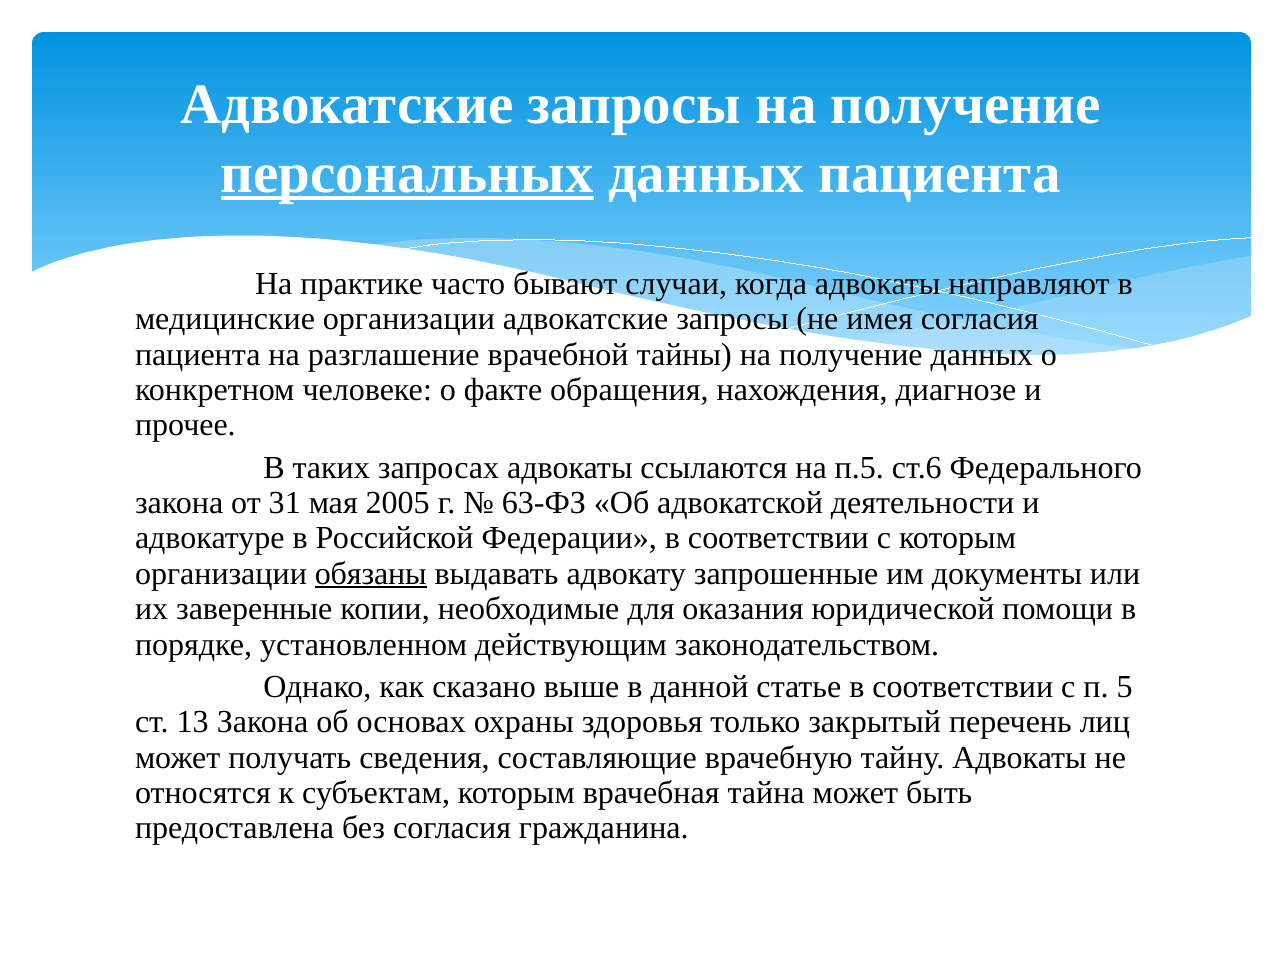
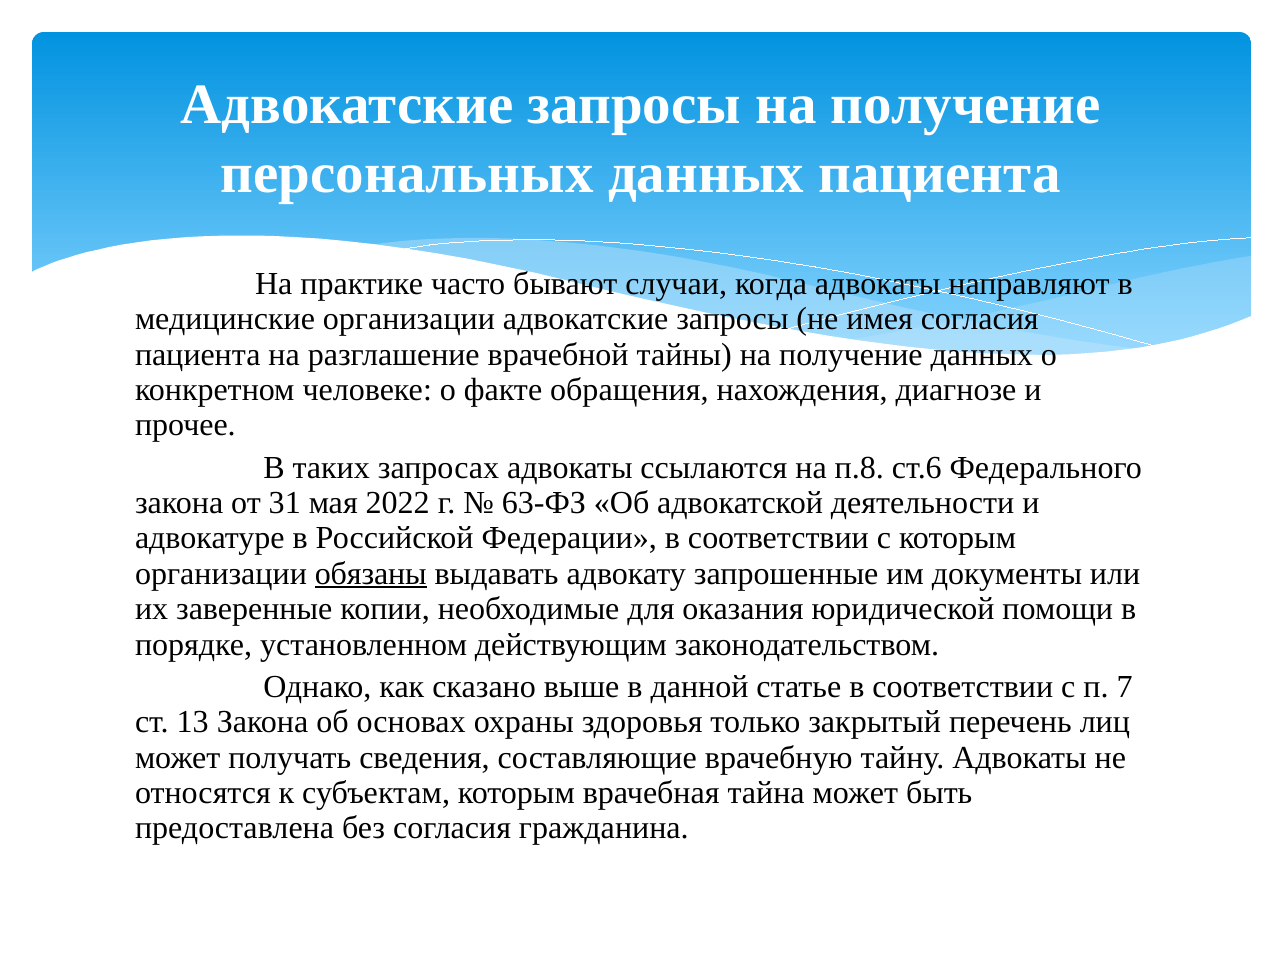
персональных underline: present -> none
п.5: п.5 -> п.8
2005: 2005 -> 2022
5: 5 -> 7
